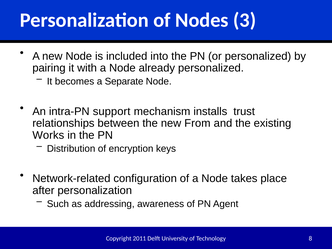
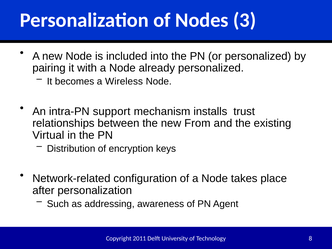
Separate: Separate -> Wireless
Works: Works -> Virtual
